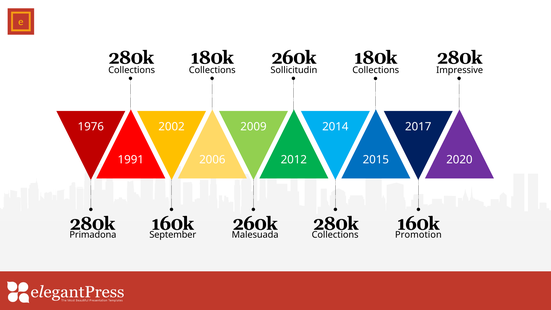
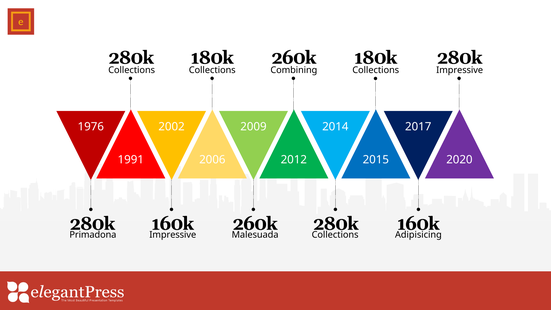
Sollicitudin: Sollicitudin -> Combining
September at (173, 235): September -> Impressive
Promotion: Promotion -> Adipisicing
